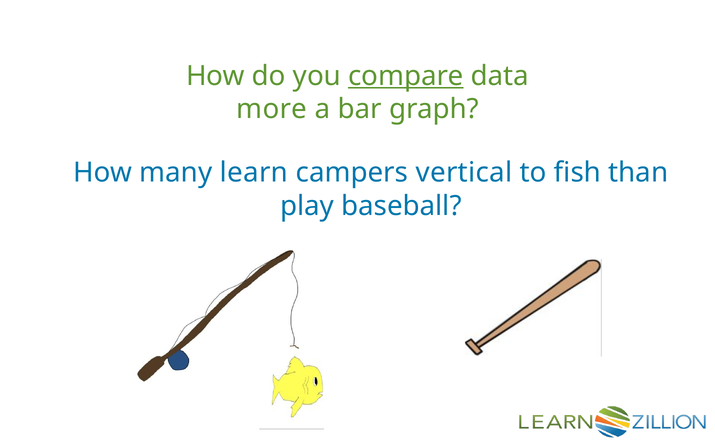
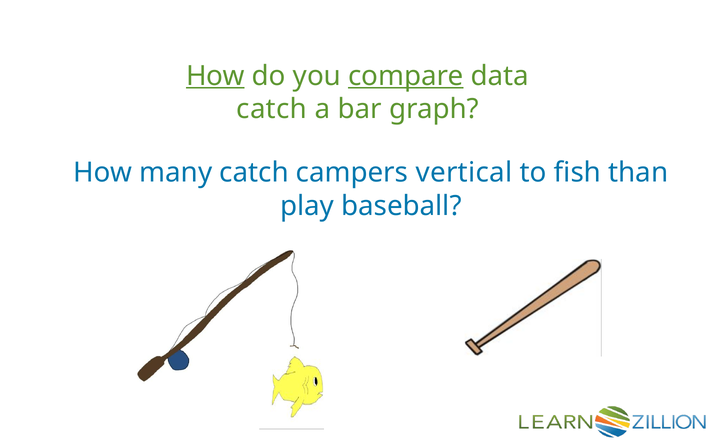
How at (215, 76) underline: none -> present
more at (272, 109): more -> catch
many learn: learn -> catch
